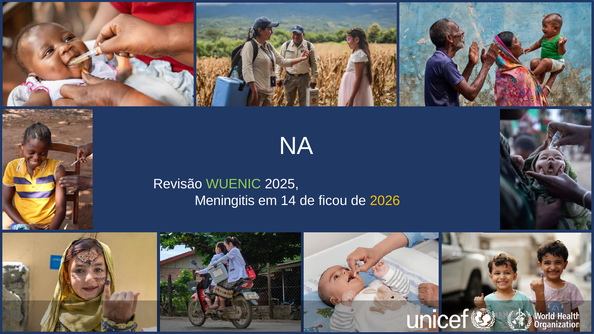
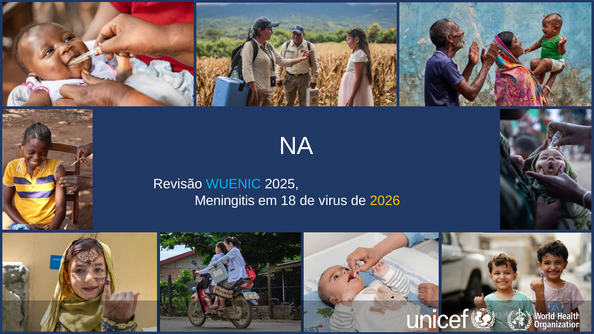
WUENIC colour: light green -> light blue
14: 14 -> 18
ficou: ficou -> virus
